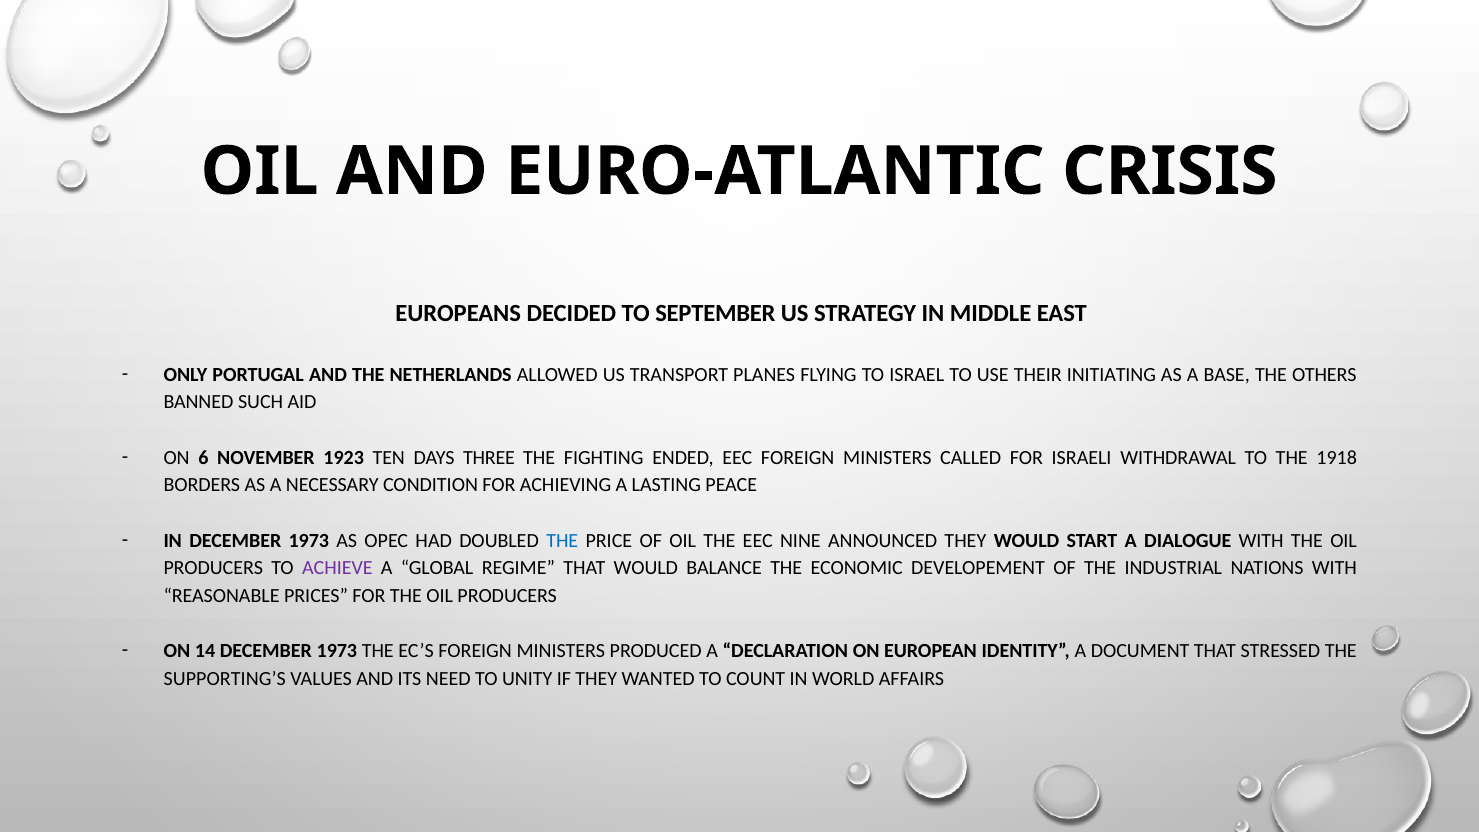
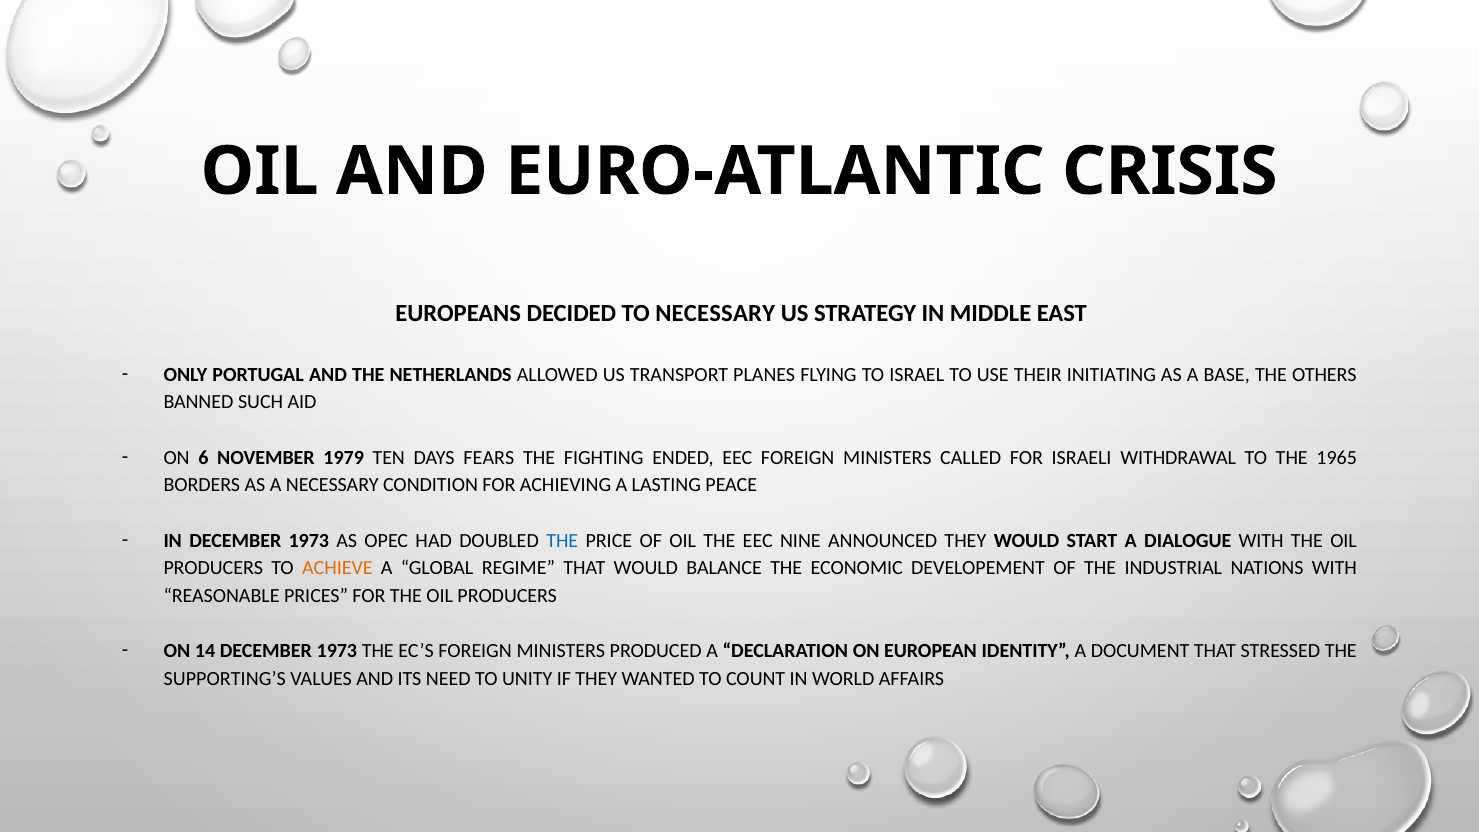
TO SEPTEMBER: SEPTEMBER -> NECESSARY
1923: 1923 -> 1979
THREE: THREE -> FEARS
1918: 1918 -> 1965
ACHIEVE colour: purple -> orange
